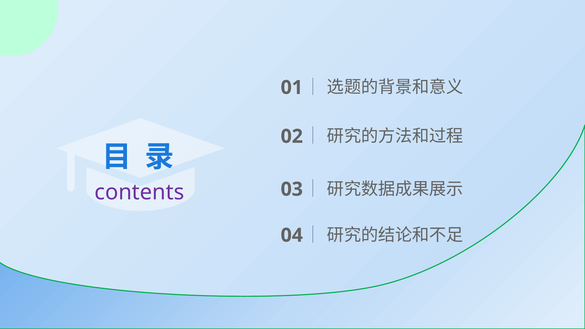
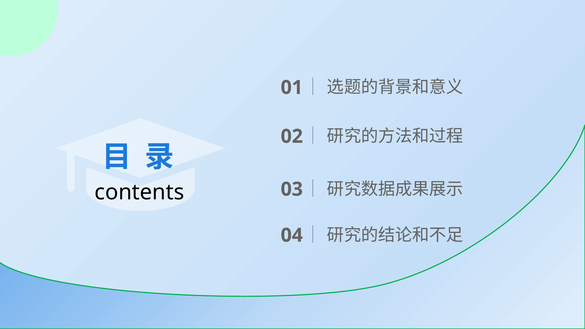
contents colour: purple -> black
